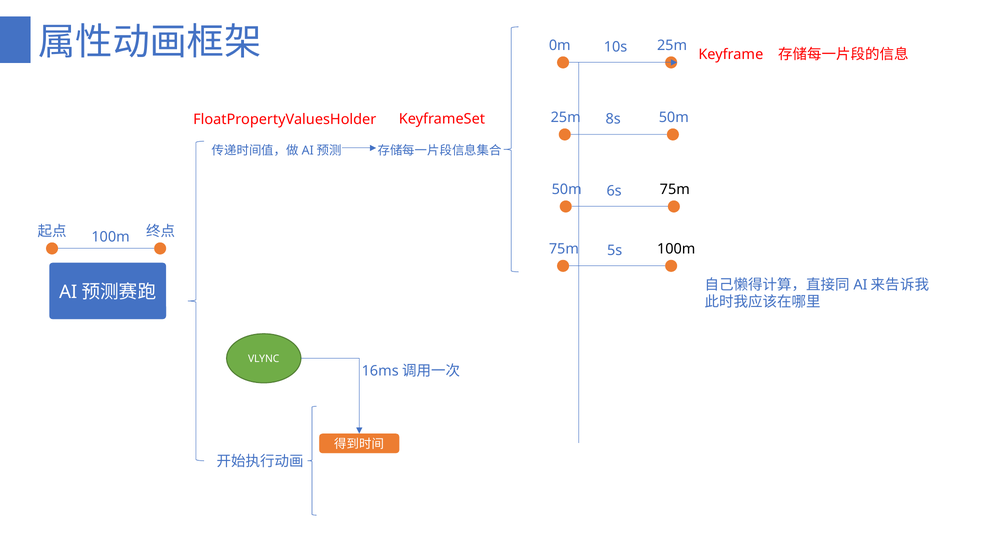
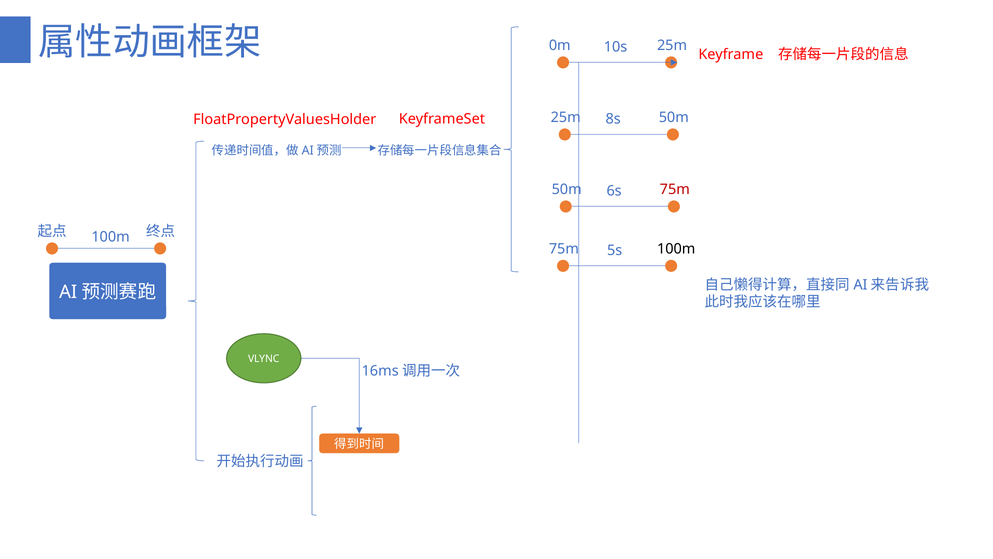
75m at (675, 189) colour: black -> red
